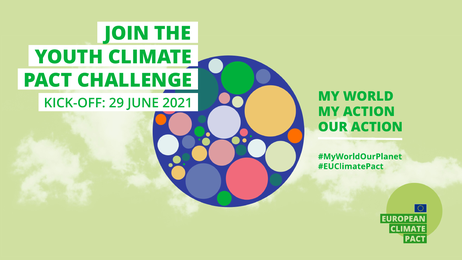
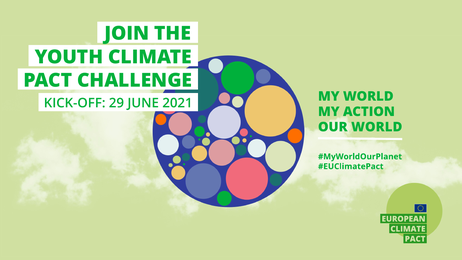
OUR ACTION: ACTION -> WORLD
